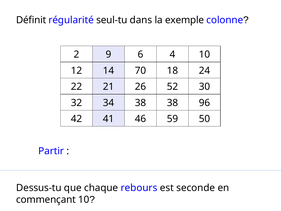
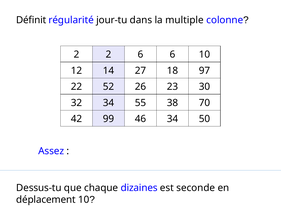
seul-tu: seul-tu -> jour-tu
exemple: exemple -> multiple
2 9: 9 -> 2
6 4: 4 -> 6
70: 70 -> 27
24: 24 -> 97
21: 21 -> 52
52: 52 -> 23
34 38: 38 -> 55
96: 96 -> 70
41: 41 -> 99
46 59: 59 -> 34
Partir: Partir -> Assez
rebours: rebours -> dizaines
commençant: commençant -> déplacement
